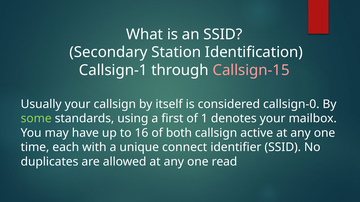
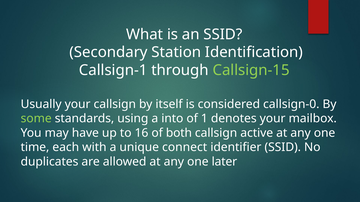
Callsign-15 colour: pink -> light green
first: first -> into
read: read -> later
